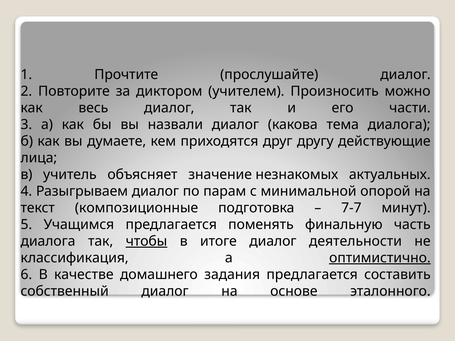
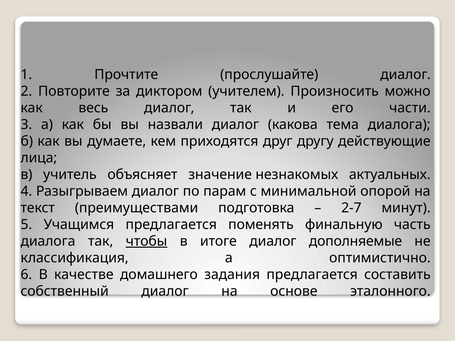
композиционные: композиционные -> преимуществами
7-7: 7-7 -> 2-7
деятельности: деятельности -> дополняемые
оптимистично underline: present -> none
